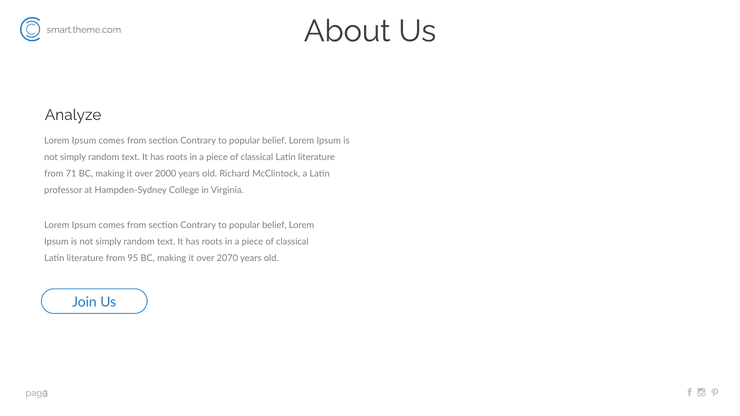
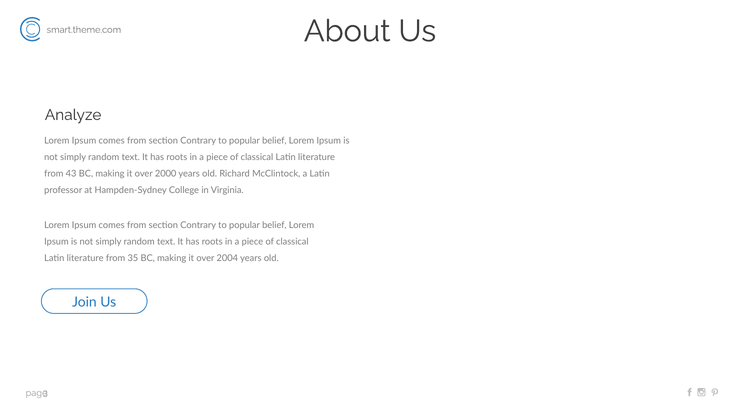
71: 71 -> 43
95: 95 -> 35
2070: 2070 -> 2004
